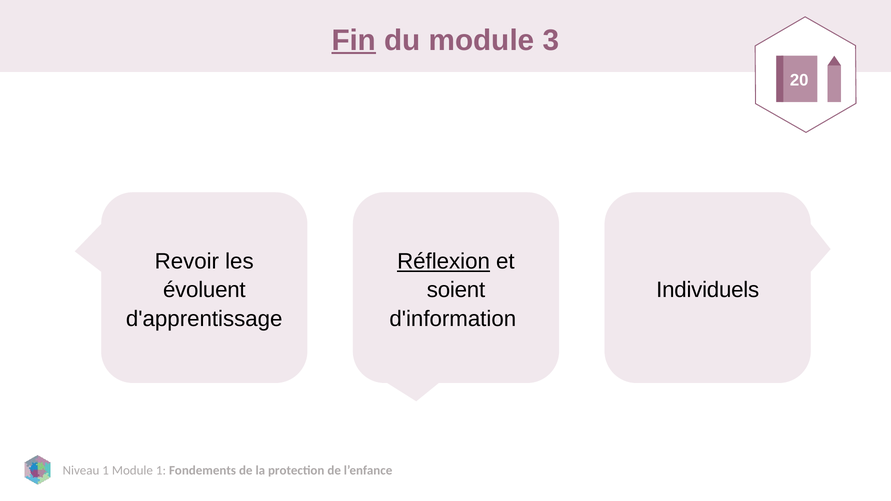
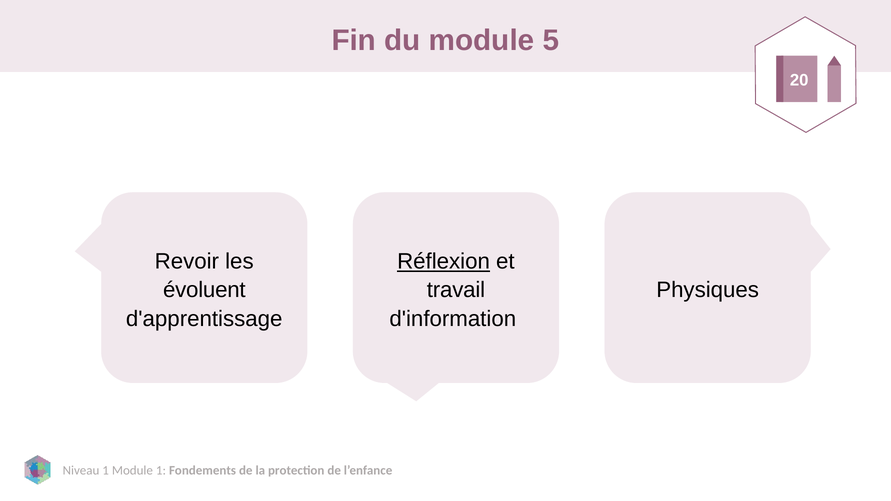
Fin underline: present -> none
3: 3 -> 5
soient: soient -> travail
Individuels: Individuels -> Physiques
